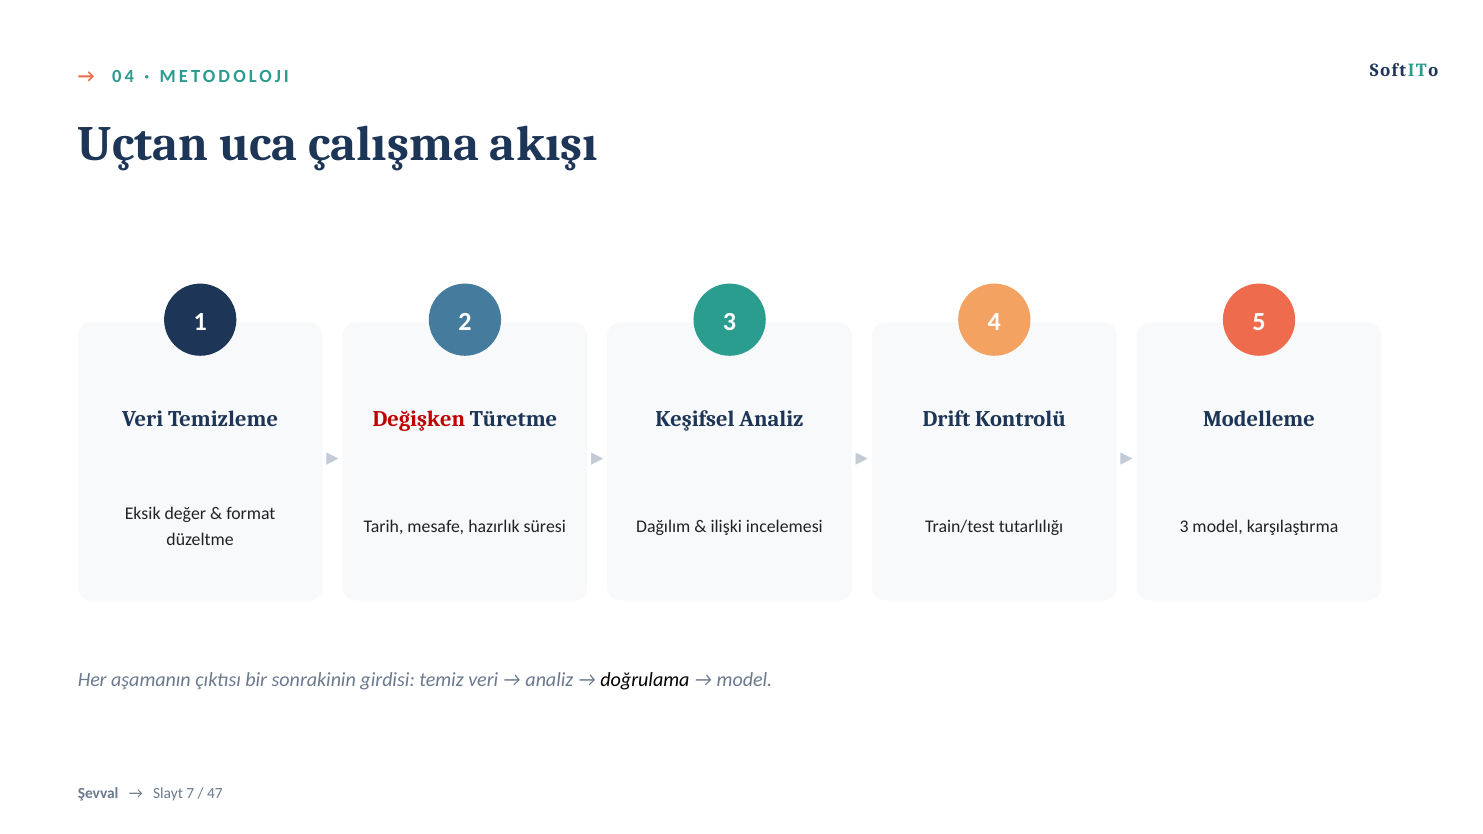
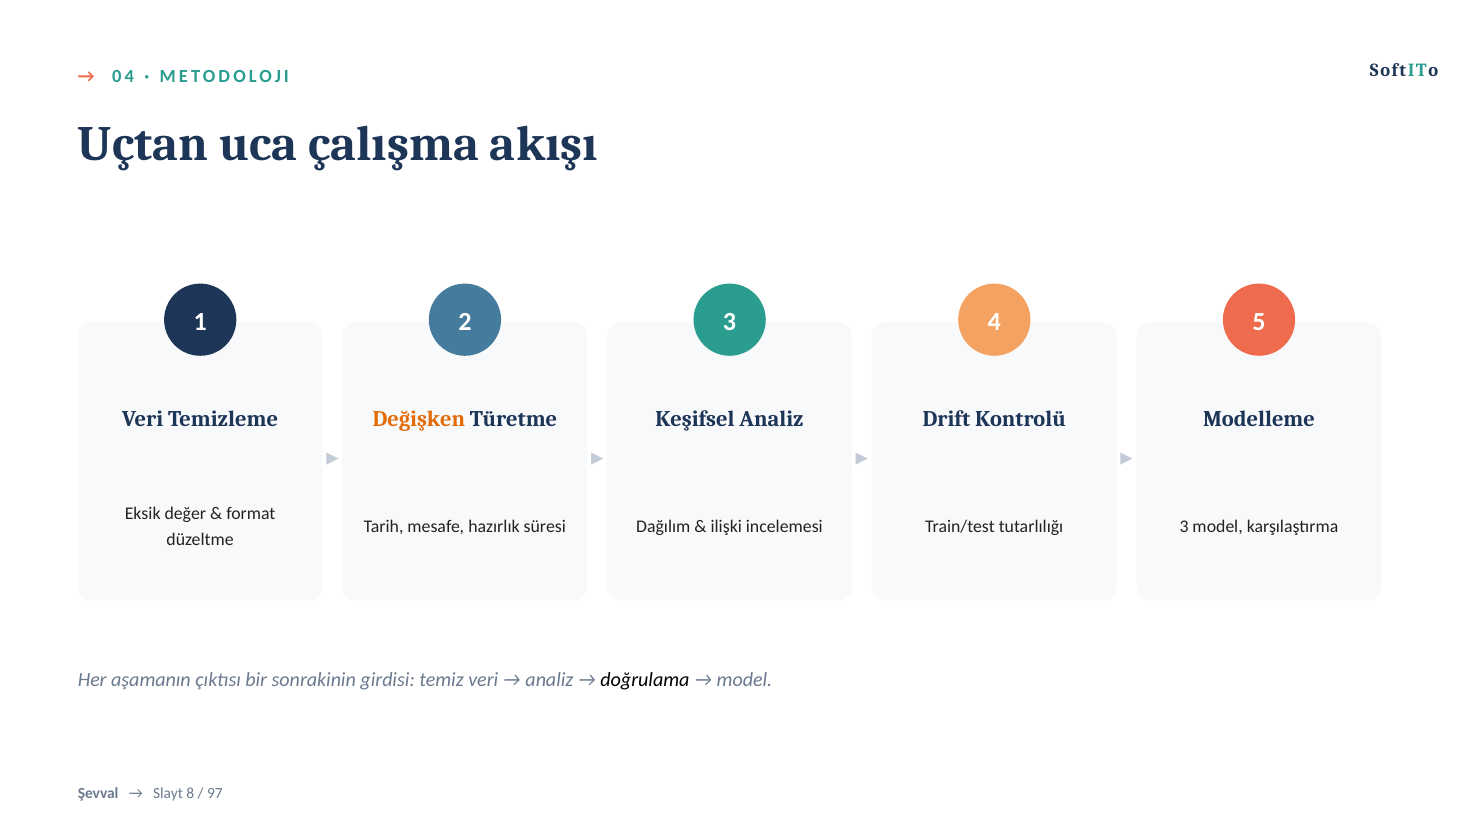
Değişken colour: red -> orange
7: 7 -> 8
47: 47 -> 97
